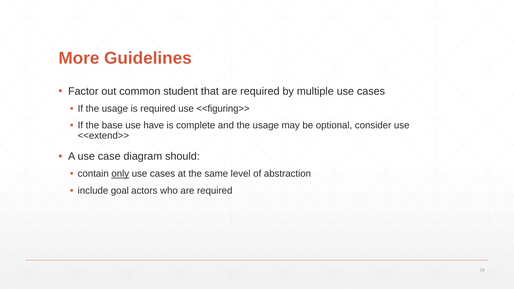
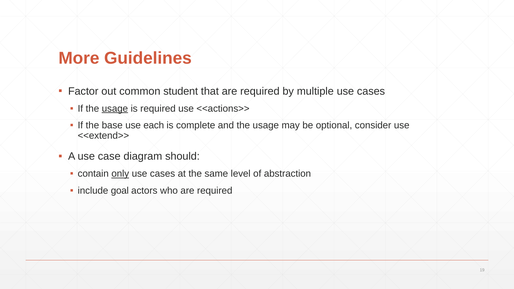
usage at (115, 109) underline: none -> present
<<figuring>>: <<figuring>> -> <<actions>>
have: have -> each
